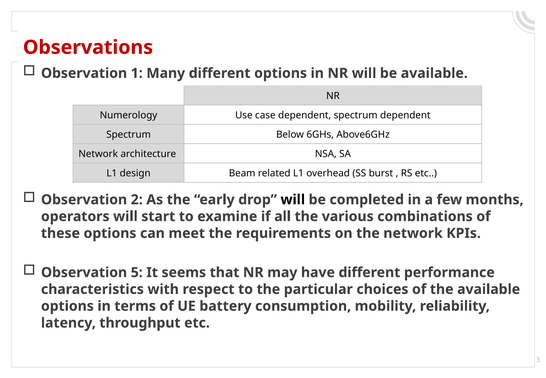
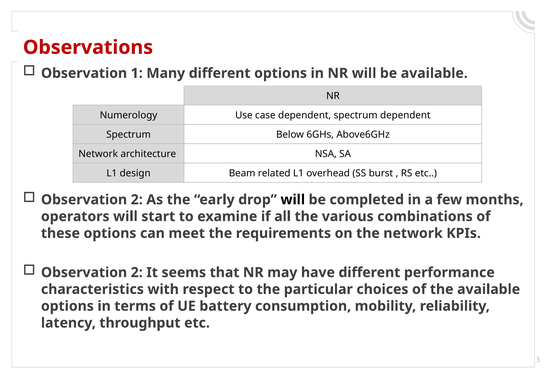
5 at (137, 272): 5 -> 2
